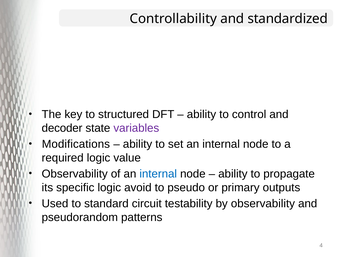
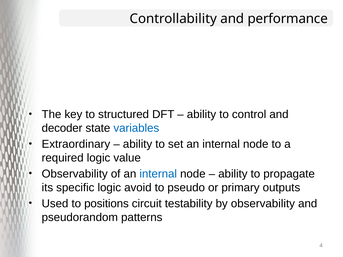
standardized: standardized -> performance
variables colour: purple -> blue
Modifications: Modifications -> Extraordinary
standard: standard -> positions
